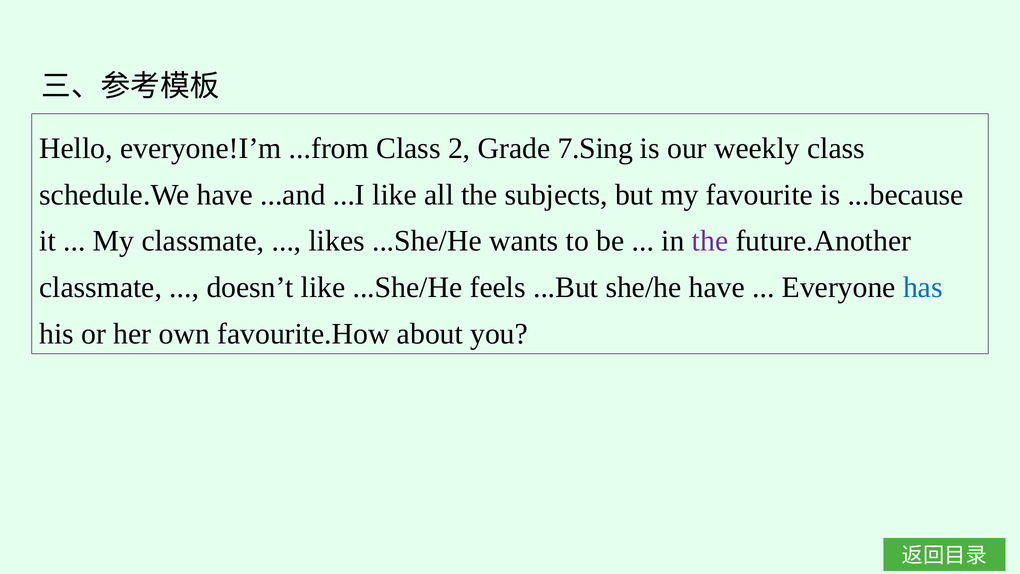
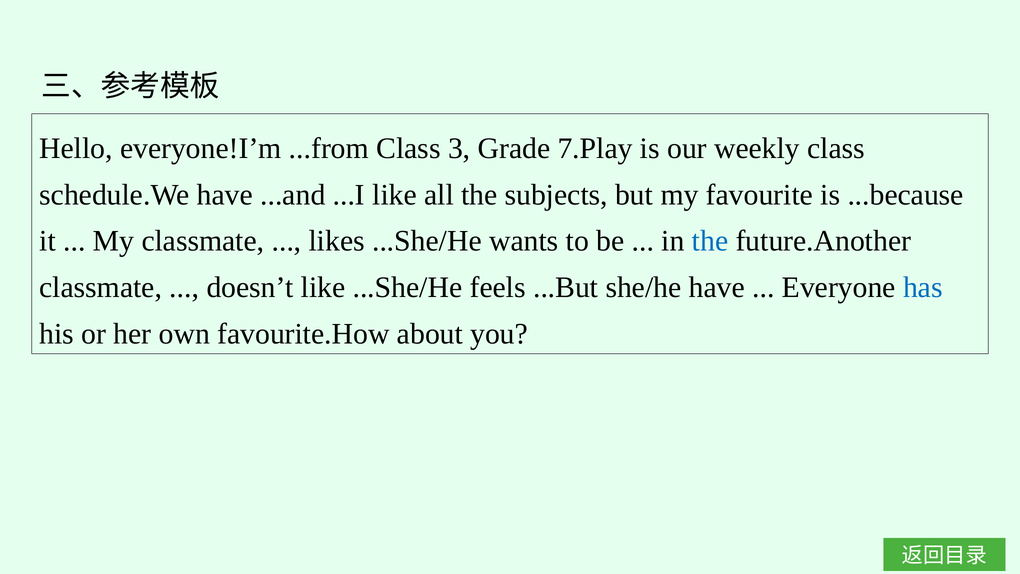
2: 2 -> 3
7.Sing: 7.Sing -> 7.Play
the at (710, 241) colour: purple -> blue
